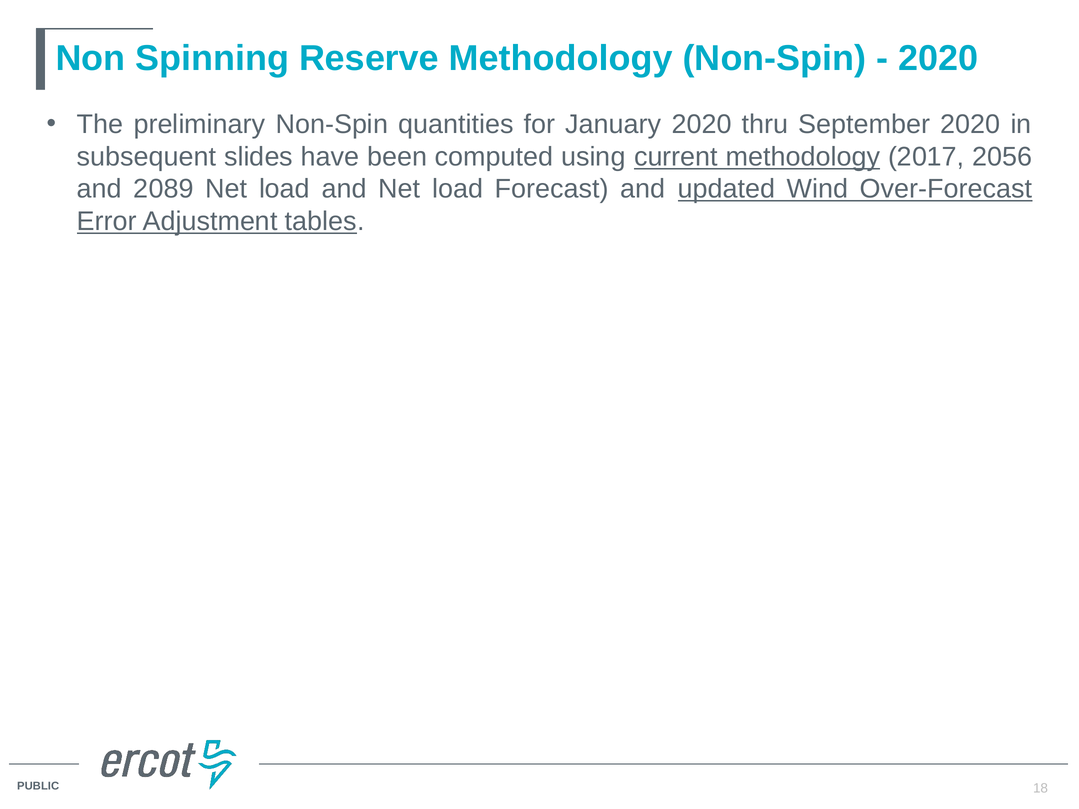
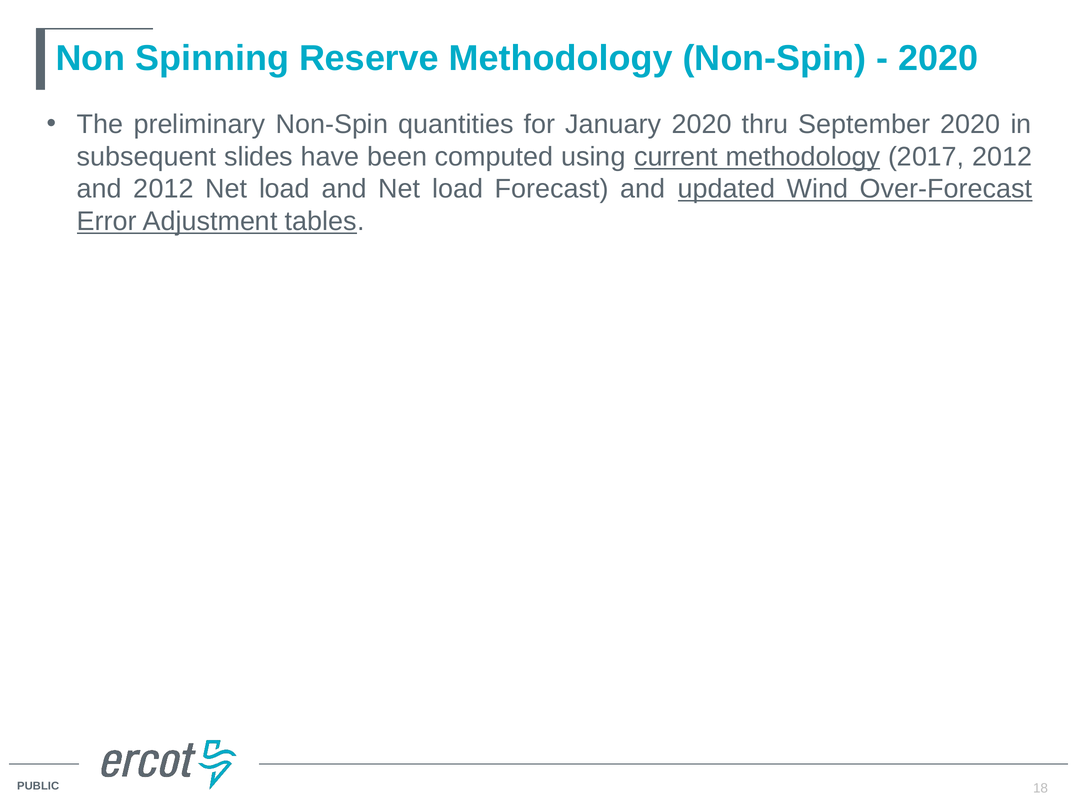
2017 2056: 2056 -> 2012
and 2089: 2089 -> 2012
